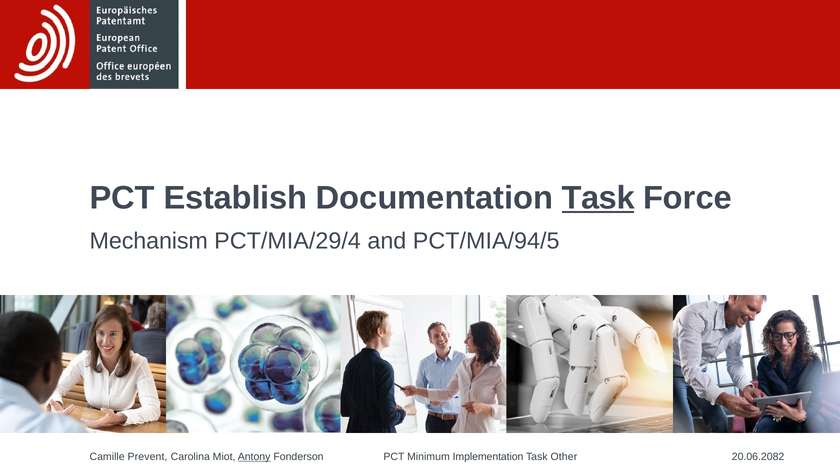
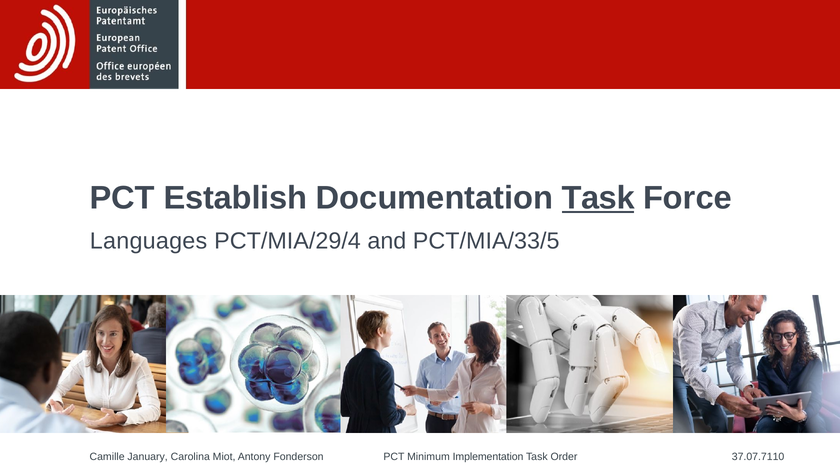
Mechanism: Mechanism -> Languages
PCT/MIA/94/5: PCT/MIA/94/5 -> PCT/MIA/33/5
Prevent: Prevent -> January
Antony underline: present -> none
Other: Other -> Order
20.06.2082: 20.06.2082 -> 37.07.7110
